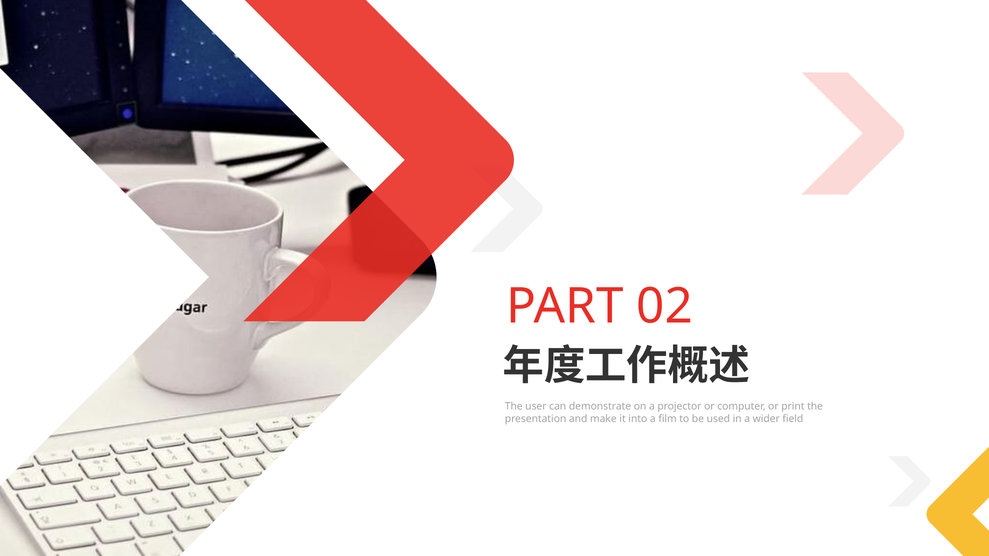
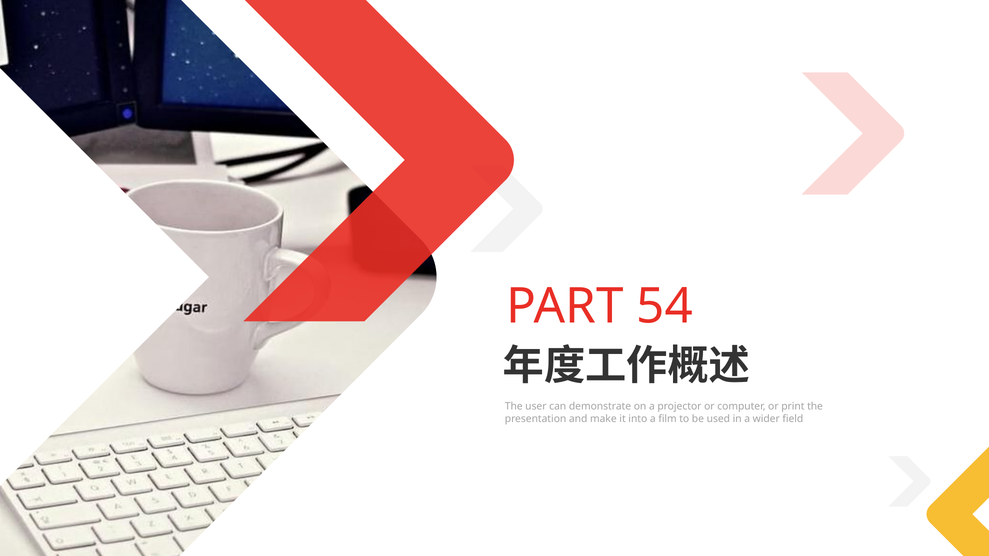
02: 02 -> 54
